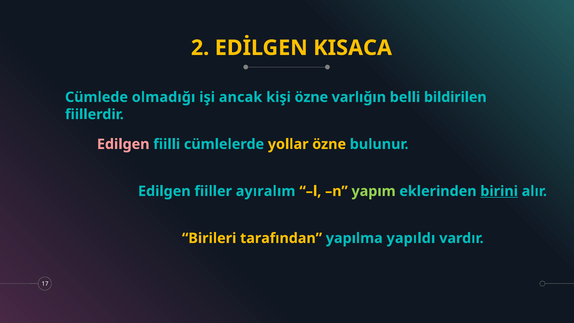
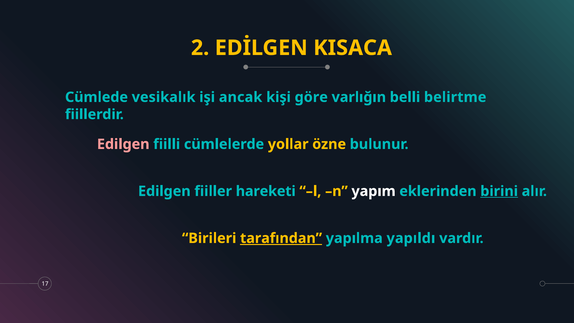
olmadığı: olmadığı -> vesikalık
kişi özne: özne -> göre
bildirilen: bildirilen -> belirtme
ayıralım: ayıralım -> hareketi
yapım colour: light green -> white
tarafından underline: none -> present
